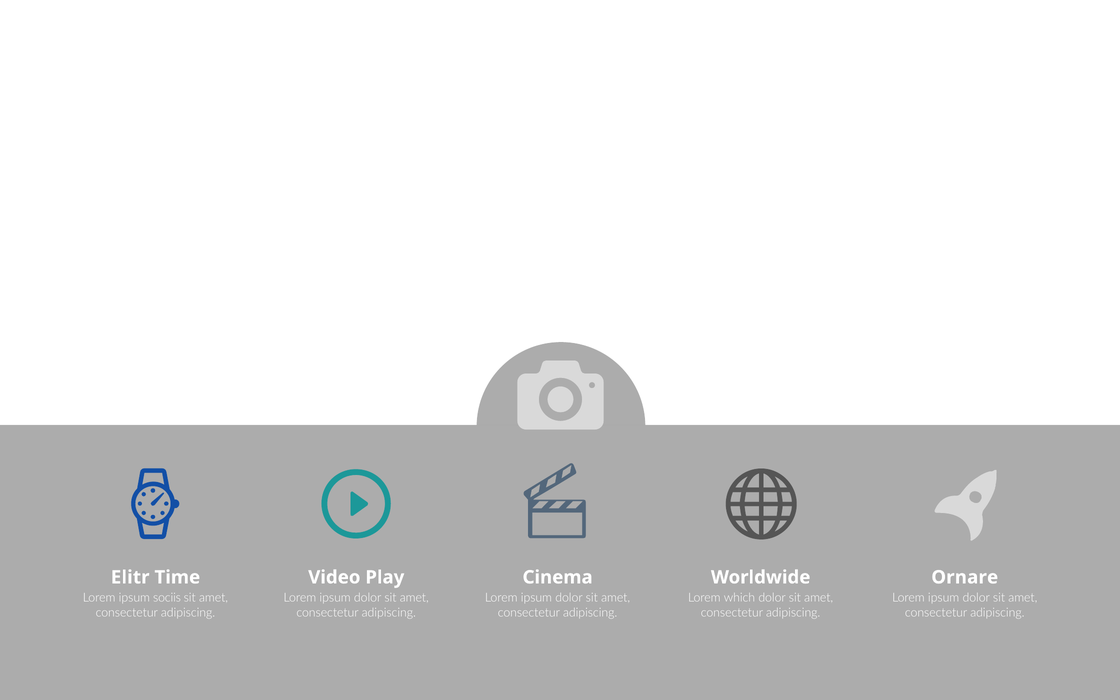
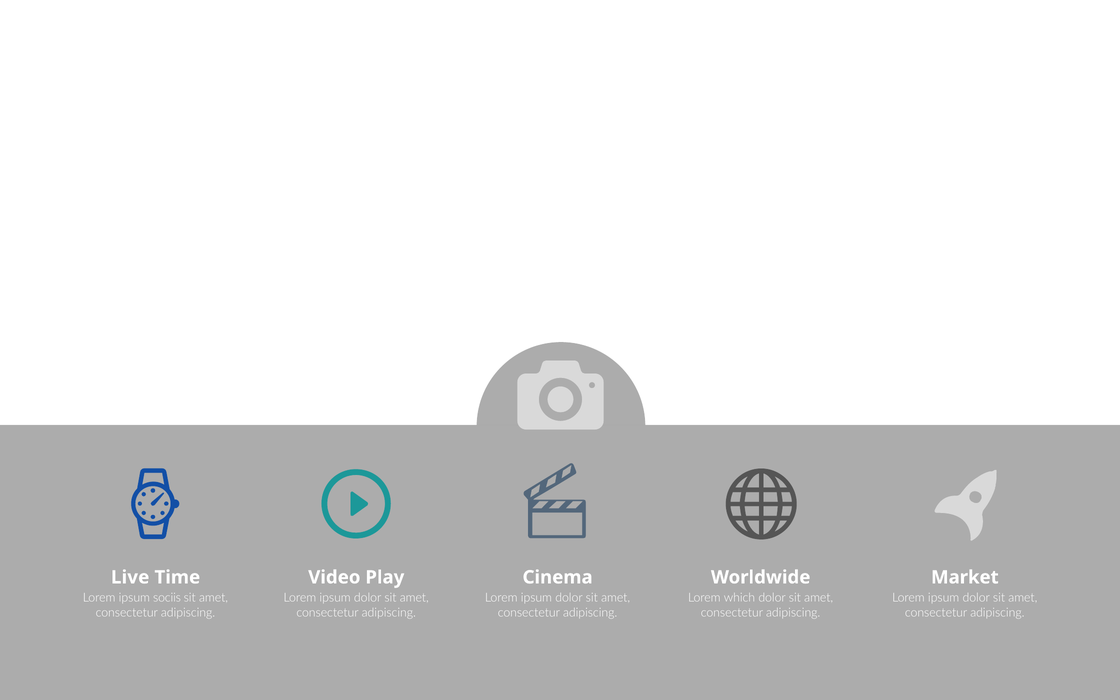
Elitr: Elitr -> Live
Ornare: Ornare -> Market
